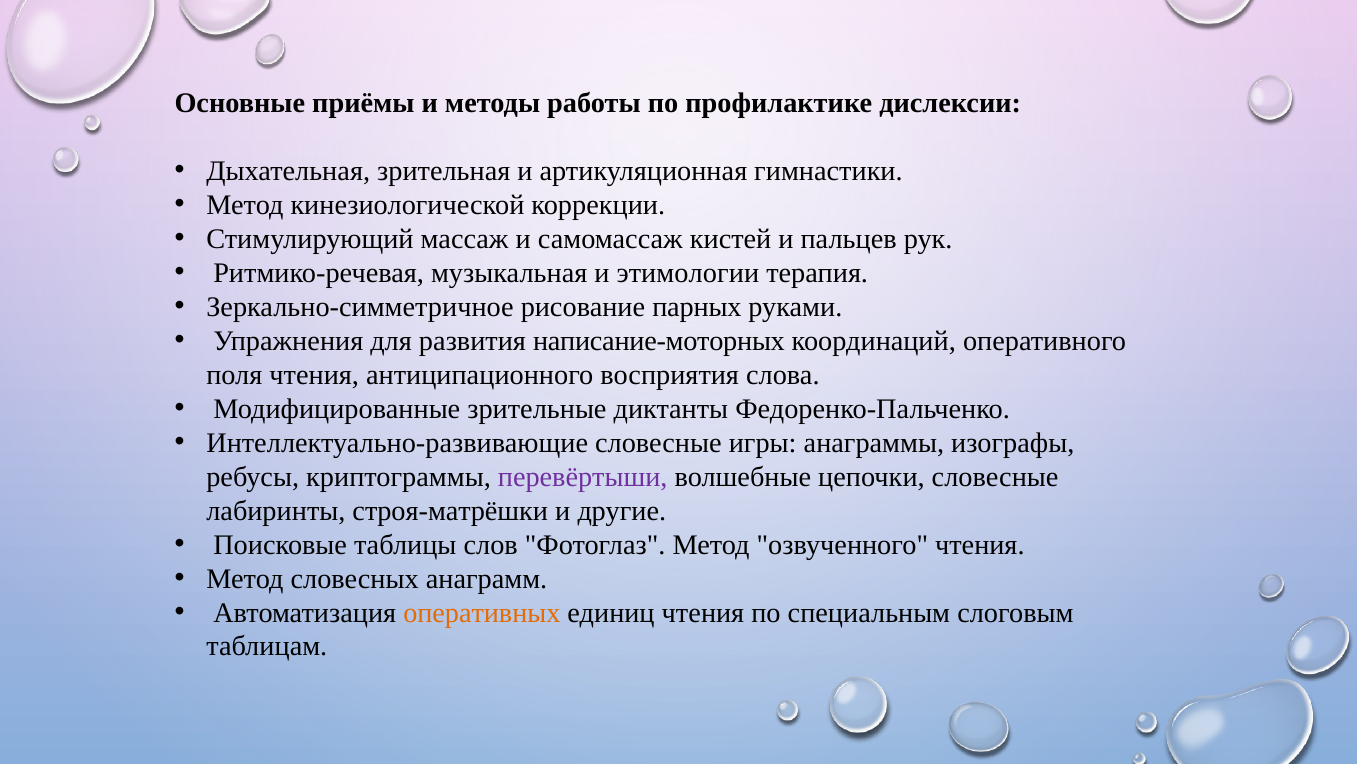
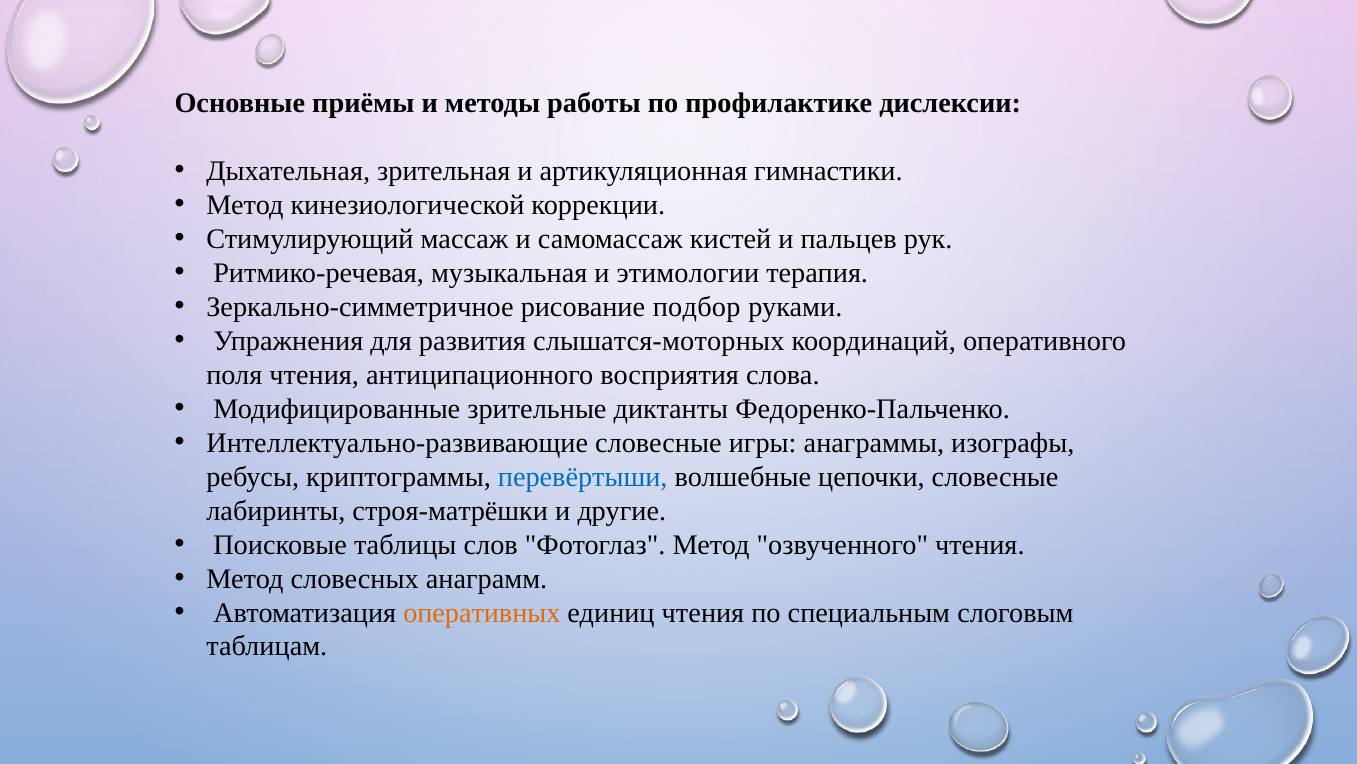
парных: парных -> подбор
написание-моторных: написание-моторных -> слышатся-моторных
перевёртыши colour: purple -> blue
